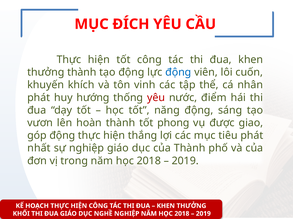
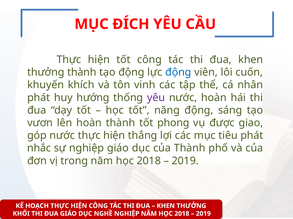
yêu at (156, 98) colour: red -> purple
nước điểm: điểm -> hoàn
góp động: động -> nước
nhất: nhất -> nhắc
